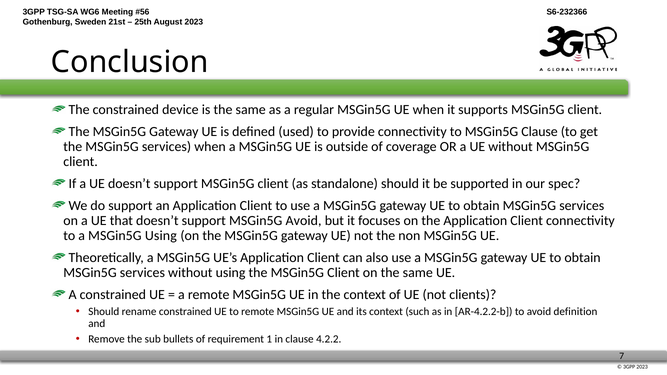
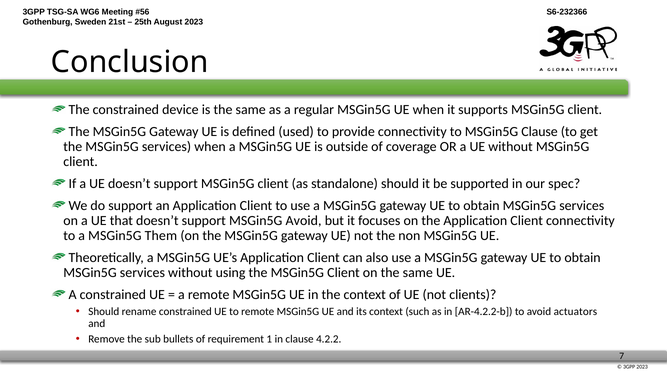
MSGin5G Using: Using -> Them
definition: definition -> actuators
